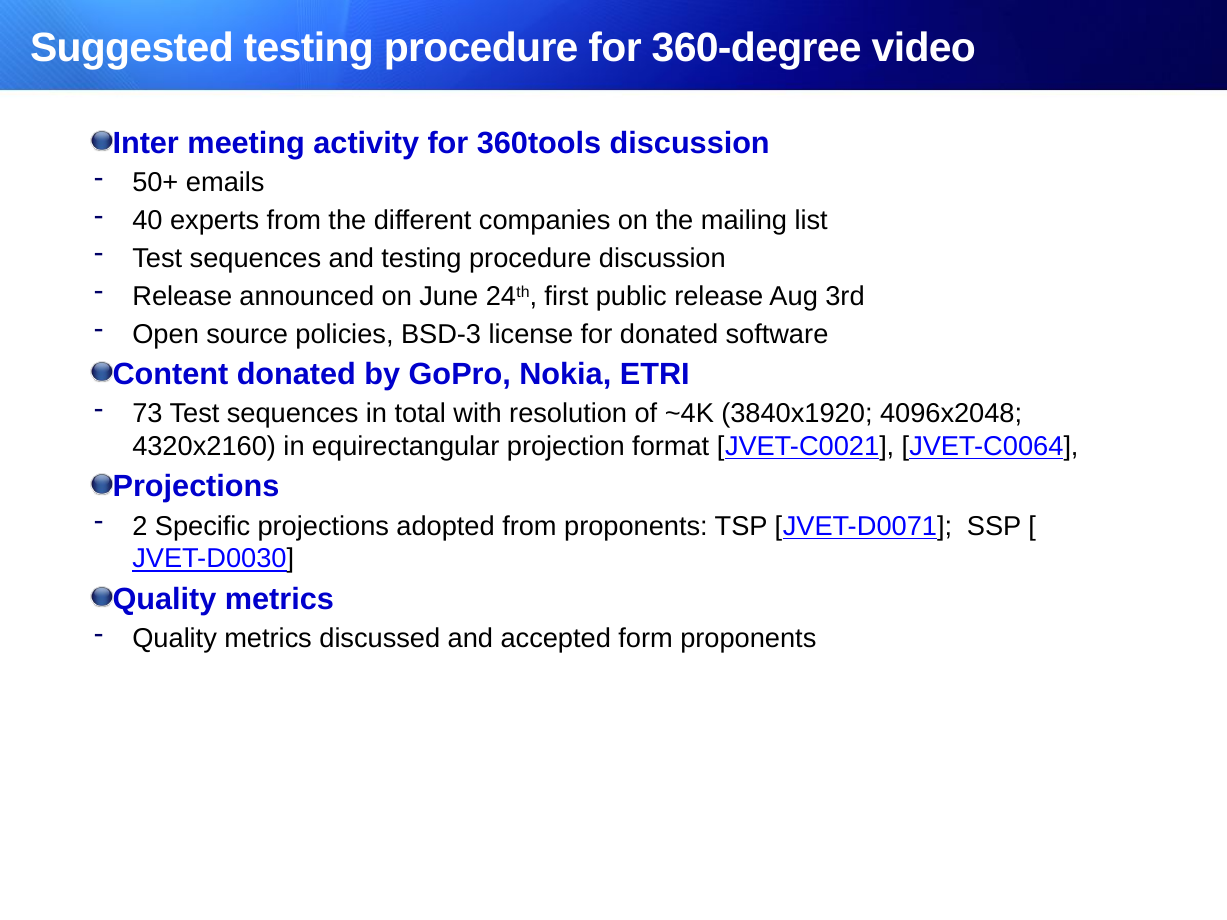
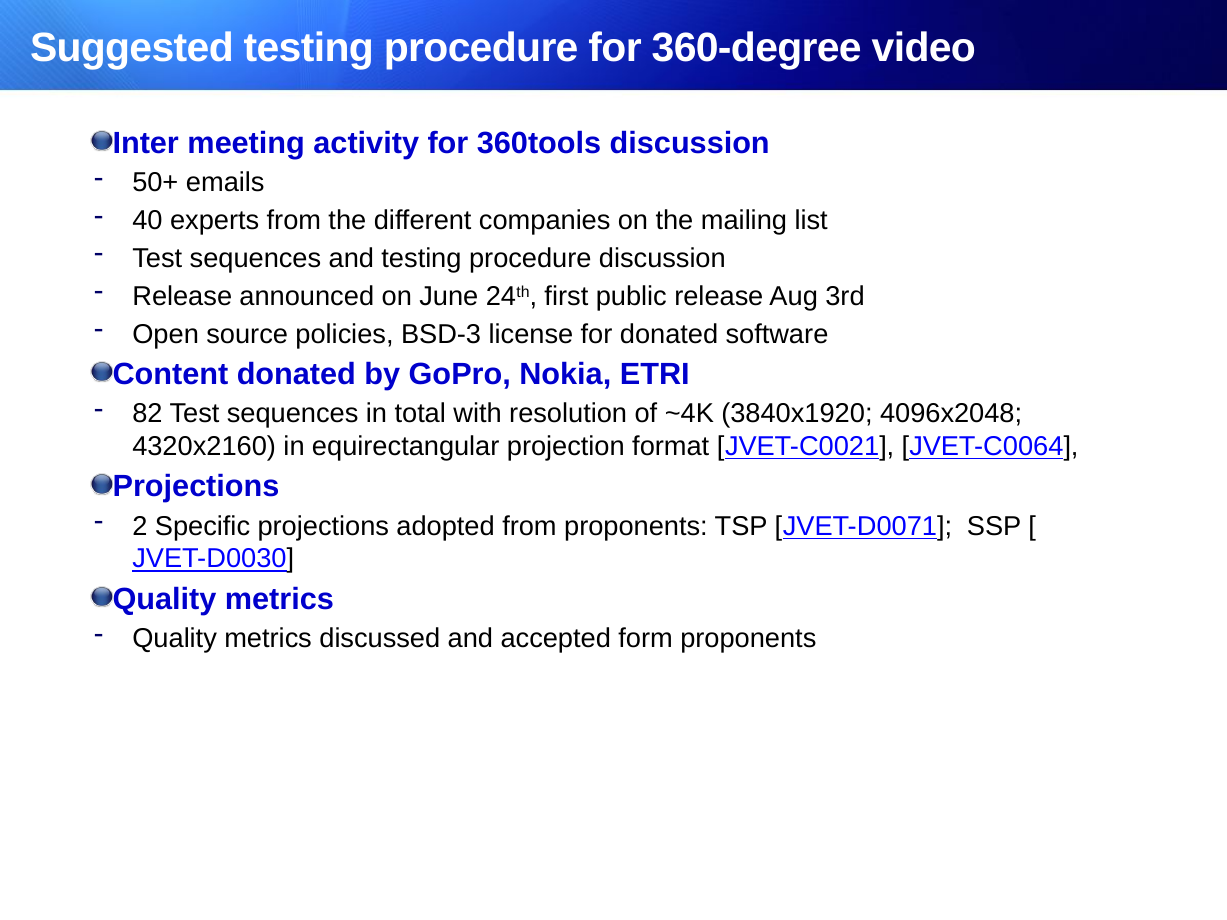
73: 73 -> 82
